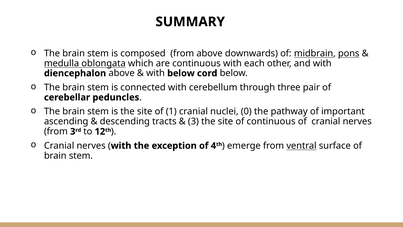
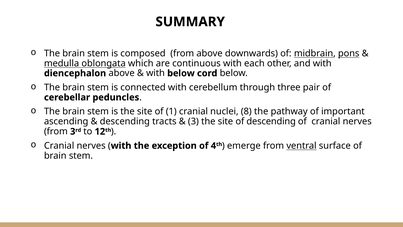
0: 0 -> 8
of continuous: continuous -> descending
